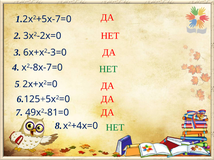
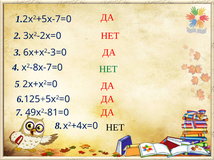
НЕТ at (115, 128) colour: green -> black
